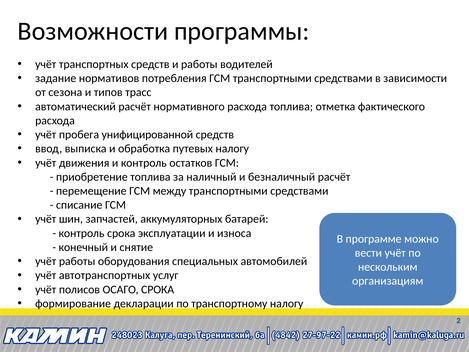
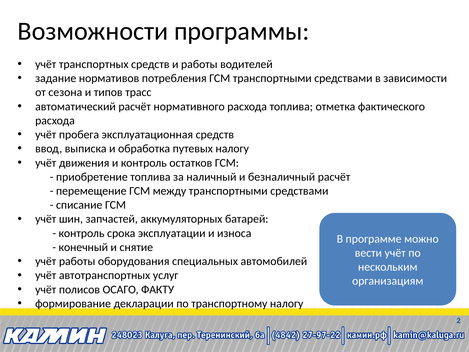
унифицированной: унифицированной -> эксплуатационная
ОСАГО СРОКА: СРОКА -> ФАКТУ
